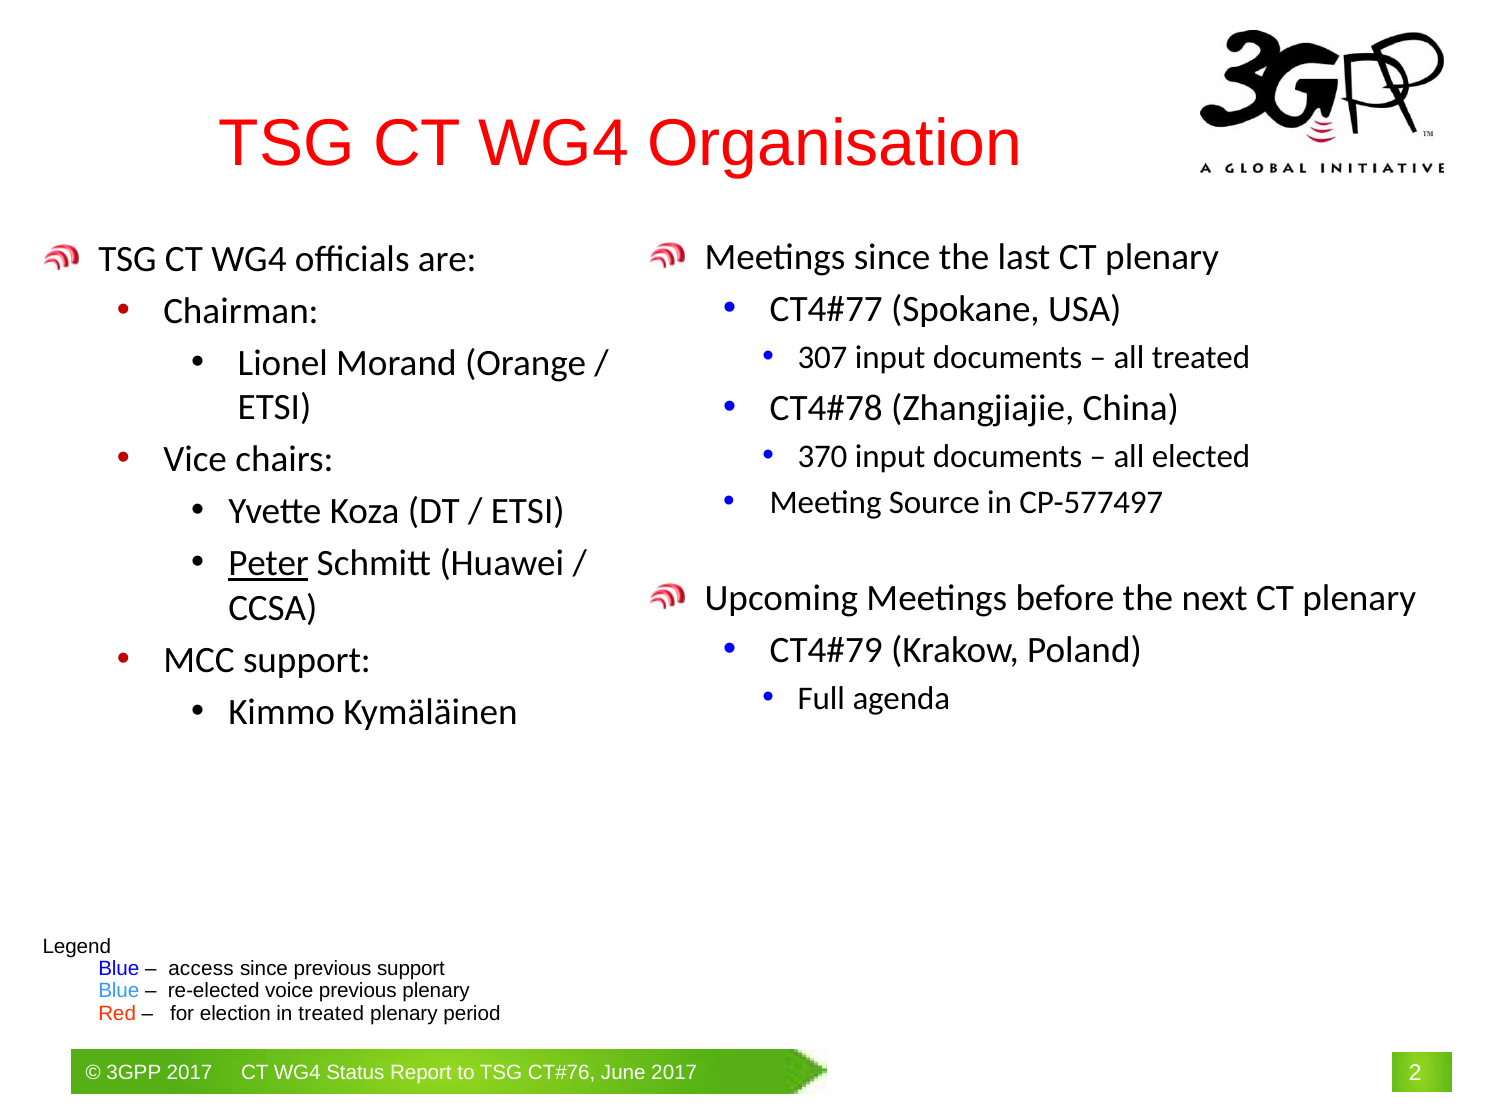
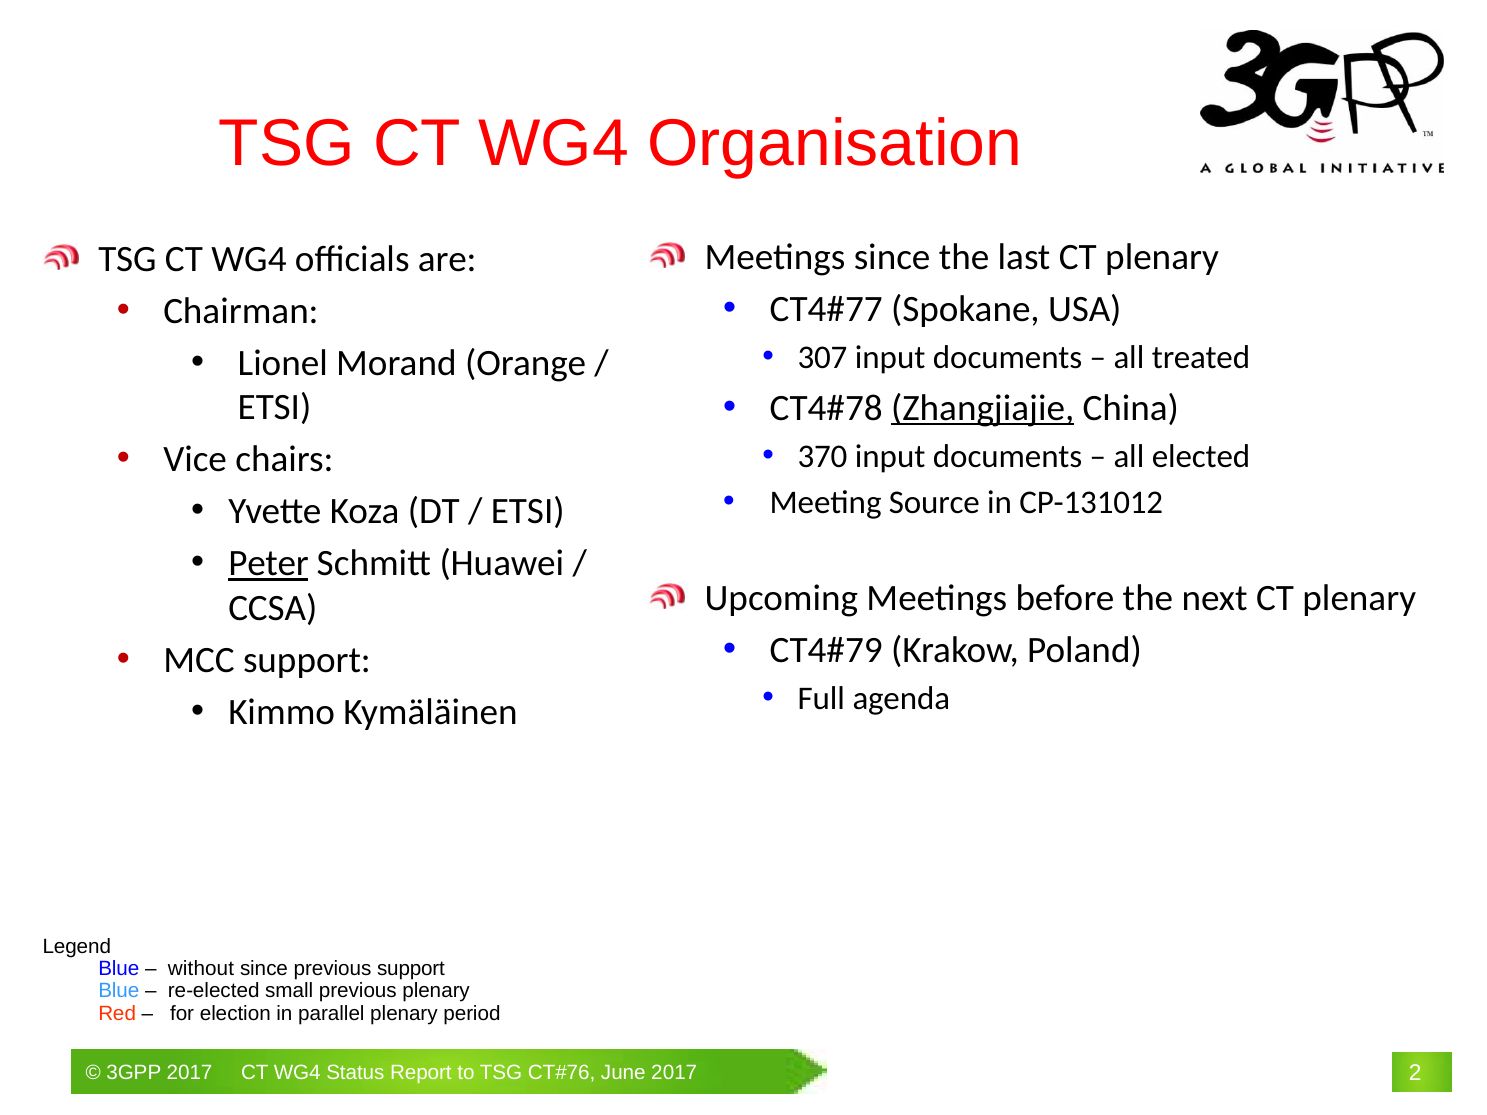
Zhangjiajie underline: none -> present
CP-577497: CP-577497 -> CP-131012
access: access -> without
voice: voice -> small
in treated: treated -> parallel
